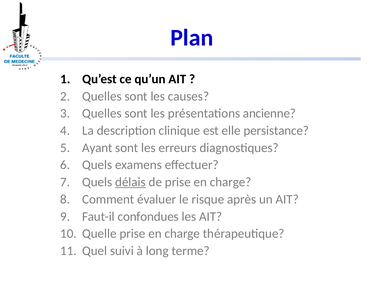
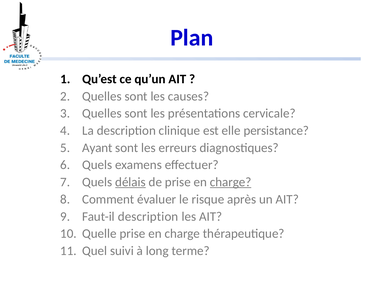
ancienne: ancienne -> cervicale
charge at (231, 182) underline: none -> present
Faut-il confondues: confondues -> description
